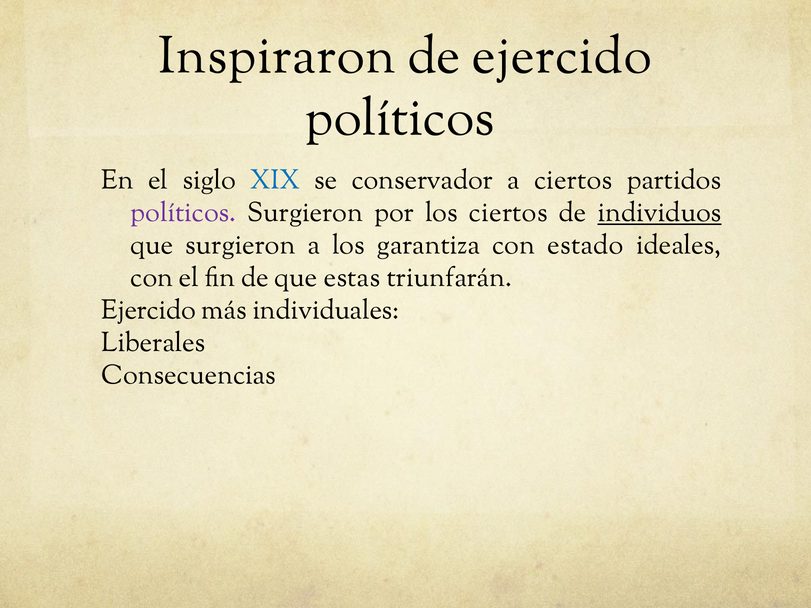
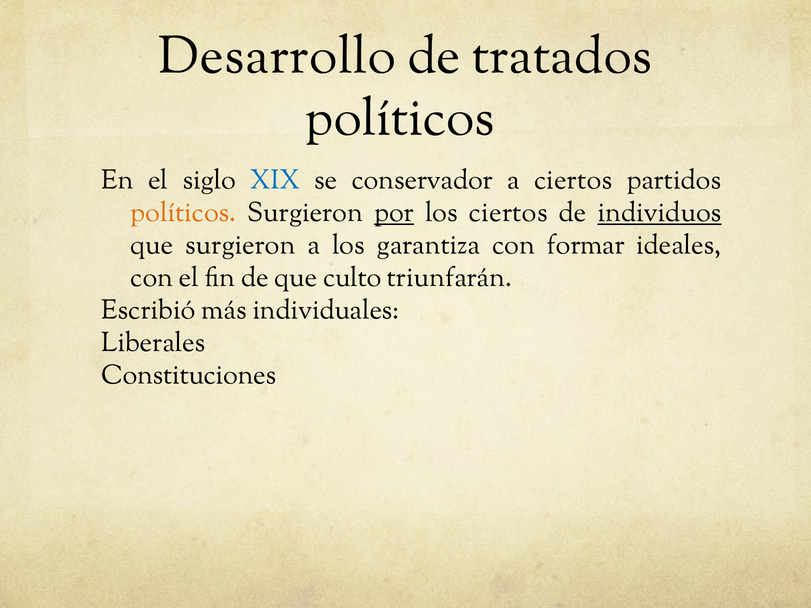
Inspiraron: Inspiraron -> Desarrollo
de ejercido: ejercido -> tratados
políticos at (183, 213) colour: purple -> orange
por underline: none -> present
estado: estado -> formar
estas: estas -> culto
Ejercido at (149, 310): Ejercido -> Escribió
Consecuencias: Consecuencias -> Constituciones
